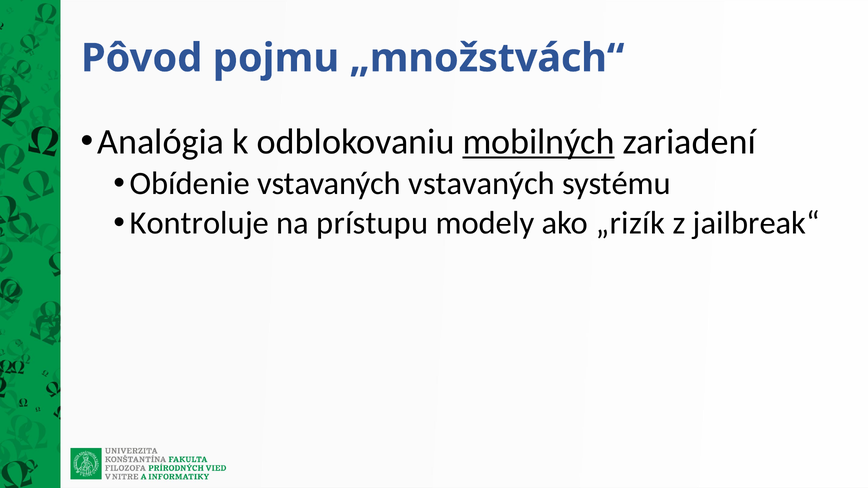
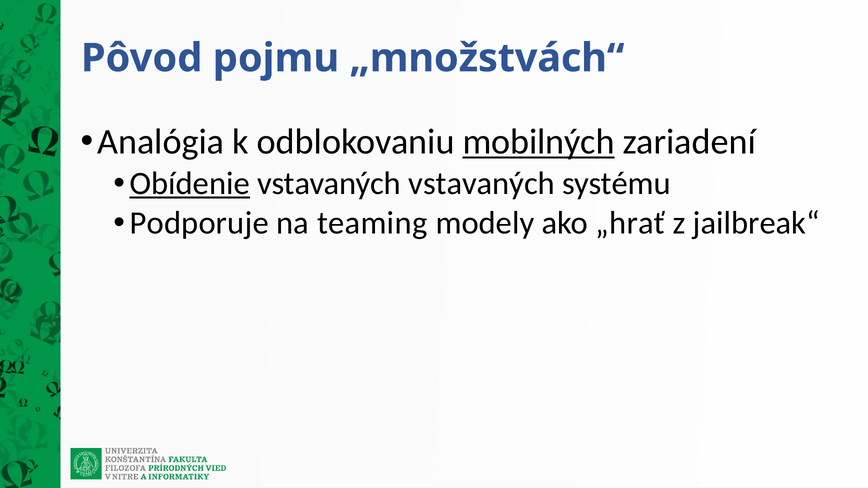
Obídenie underline: none -> present
Kontroluje: Kontroluje -> Podporuje
prístupu: prístupu -> teaming
„rizík: „rizík -> „hrať
